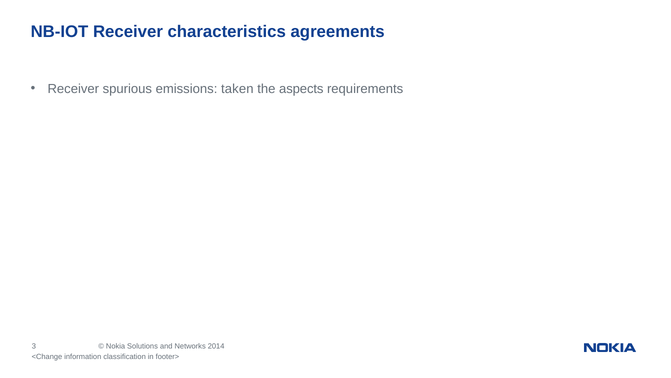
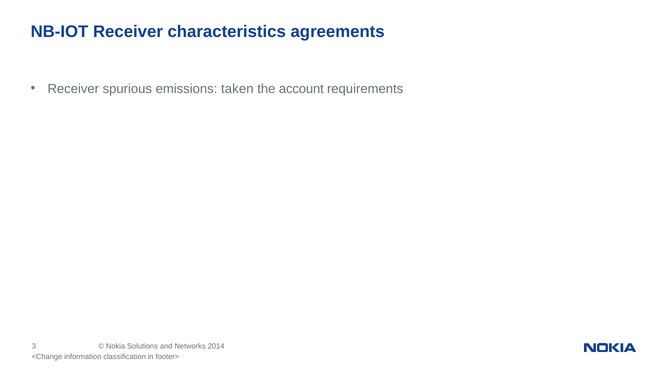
aspects: aspects -> account
